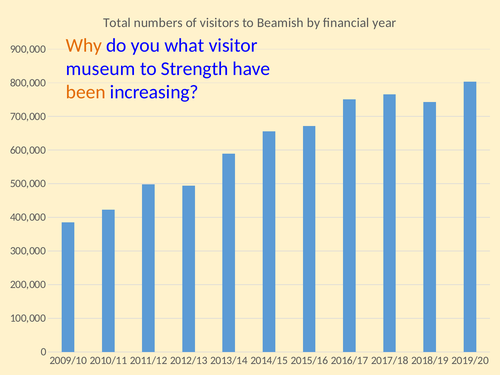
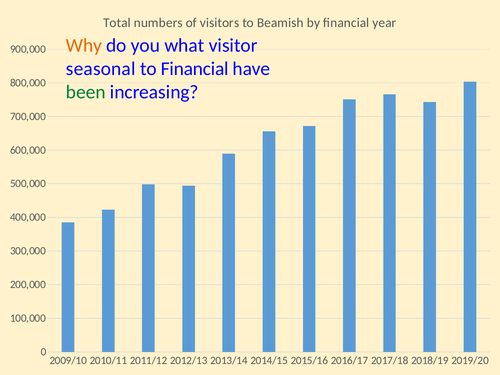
museum: museum -> seasonal
to Strength: Strength -> Financial
been colour: orange -> green
